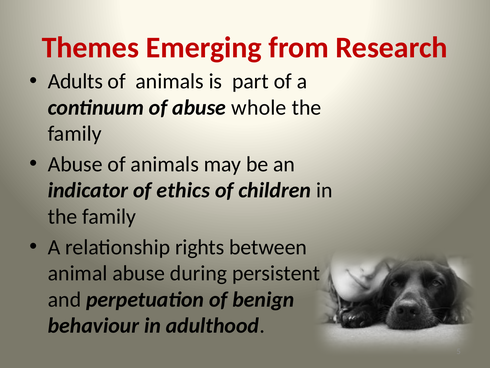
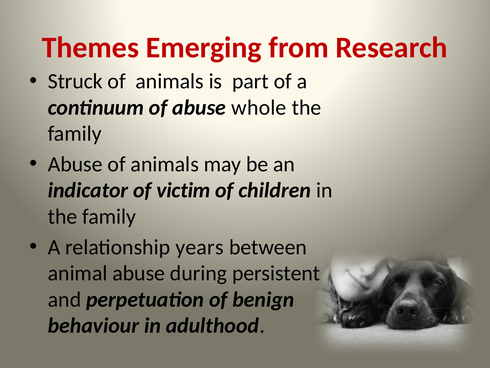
Adults: Adults -> Struck
ethics: ethics -> victim
rights: rights -> years
